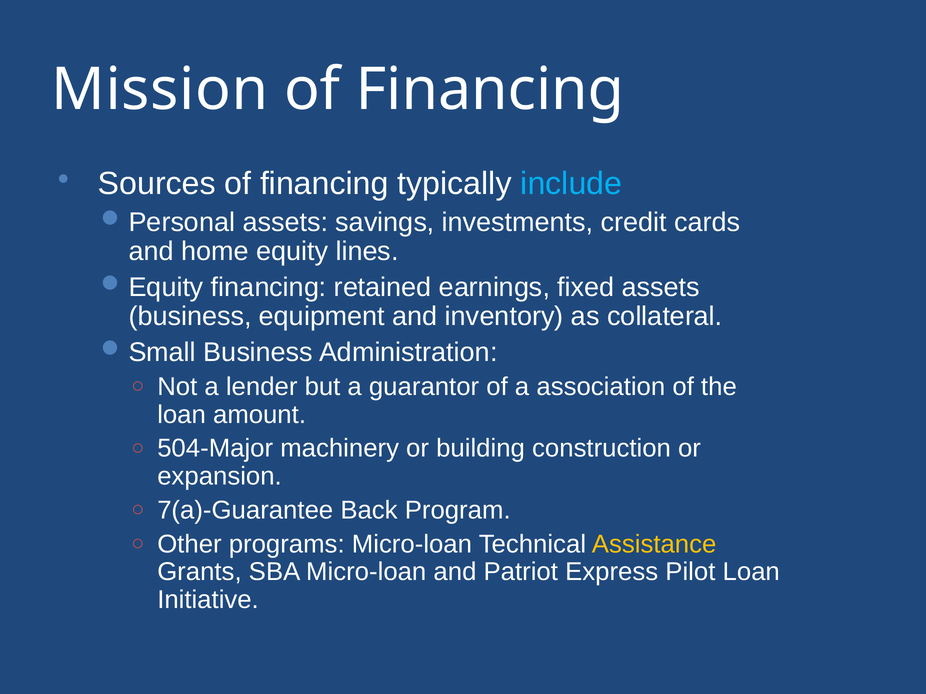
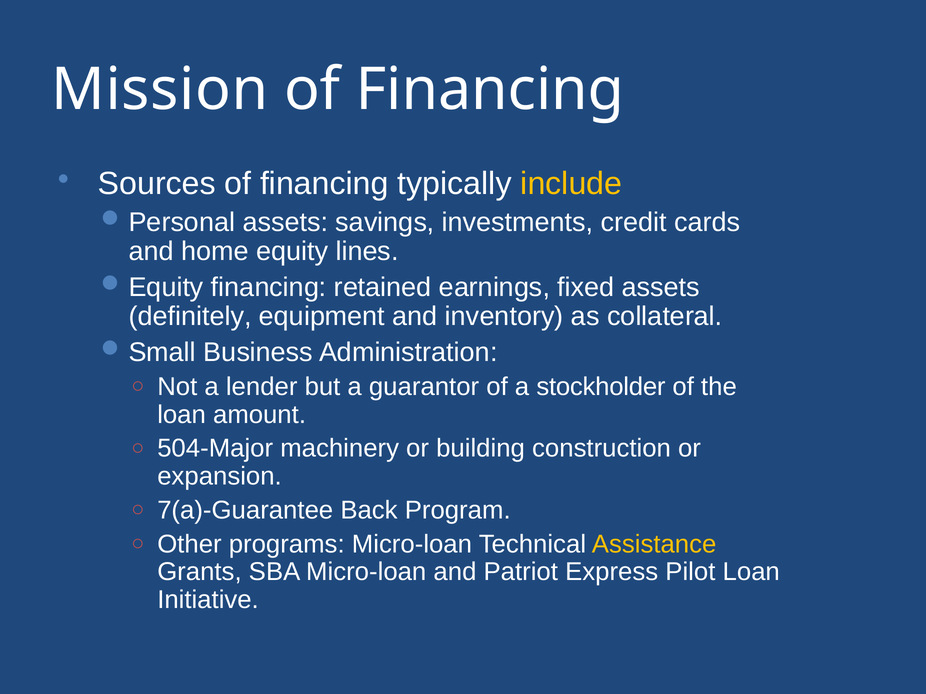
include colour: light blue -> yellow
business at (190, 317): business -> definitely
association: association -> stockholder
